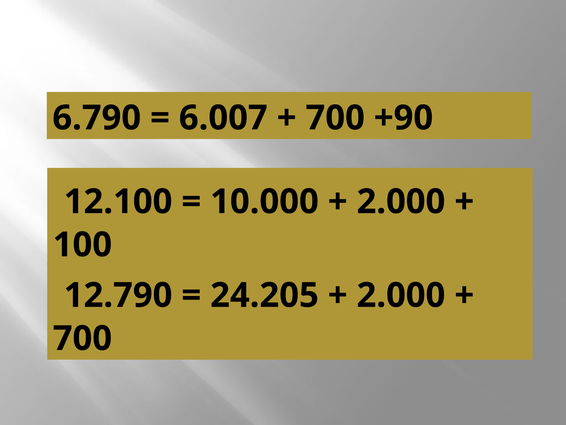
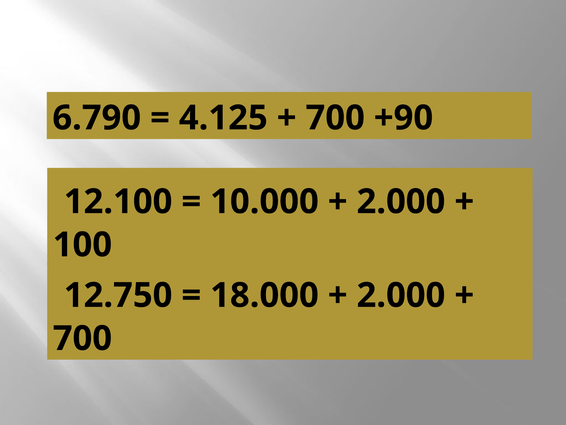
6.007: 6.007 -> 4.125
12.790: 12.790 -> 12.750
24.205: 24.205 -> 18.000
